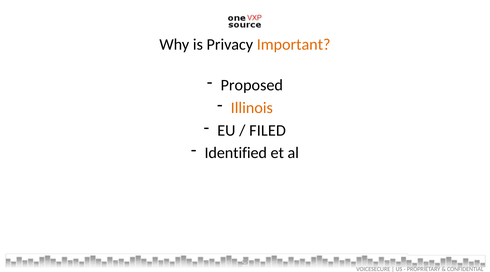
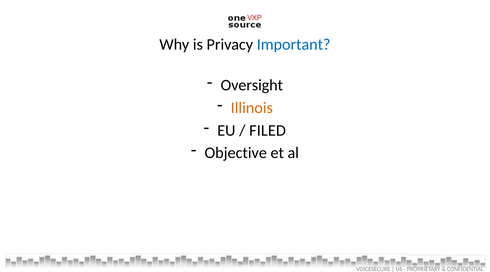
Important colour: orange -> blue
Proposed: Proposed -> Oversight
Identified: Identified -> Objective
